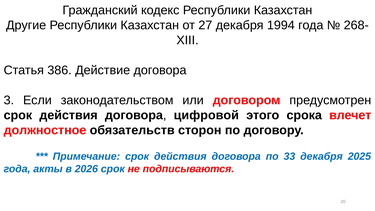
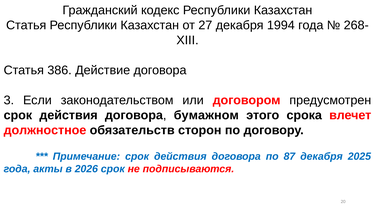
Другие at (26, 25): Другие -> Статья
цифровой: цифровой -> бумажном
33: 33 -> 87
